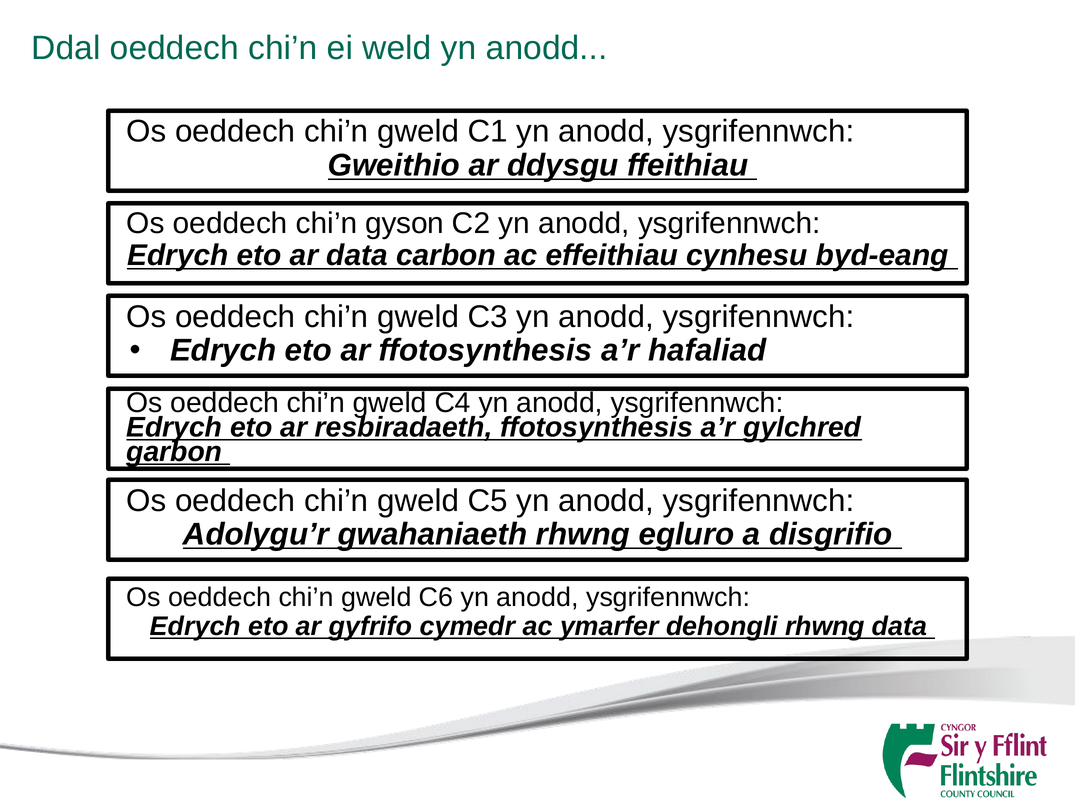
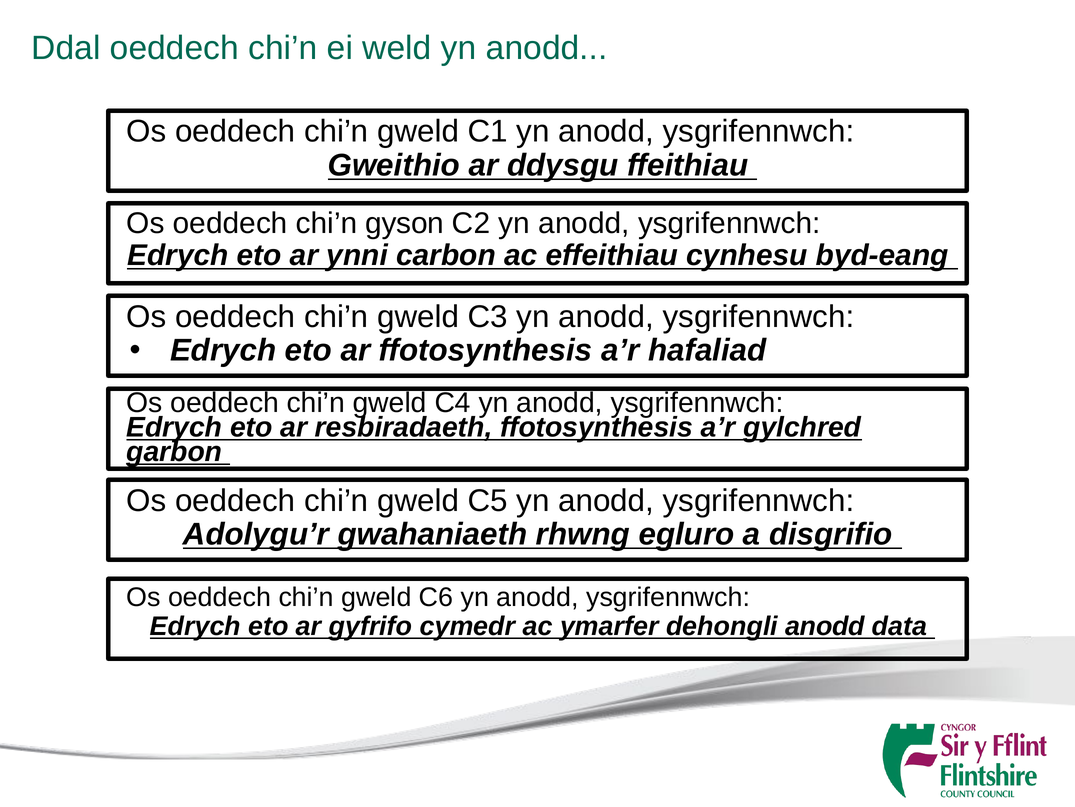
ar data: data -> ynni
dehongli rhwng: rhwng -> anodd
